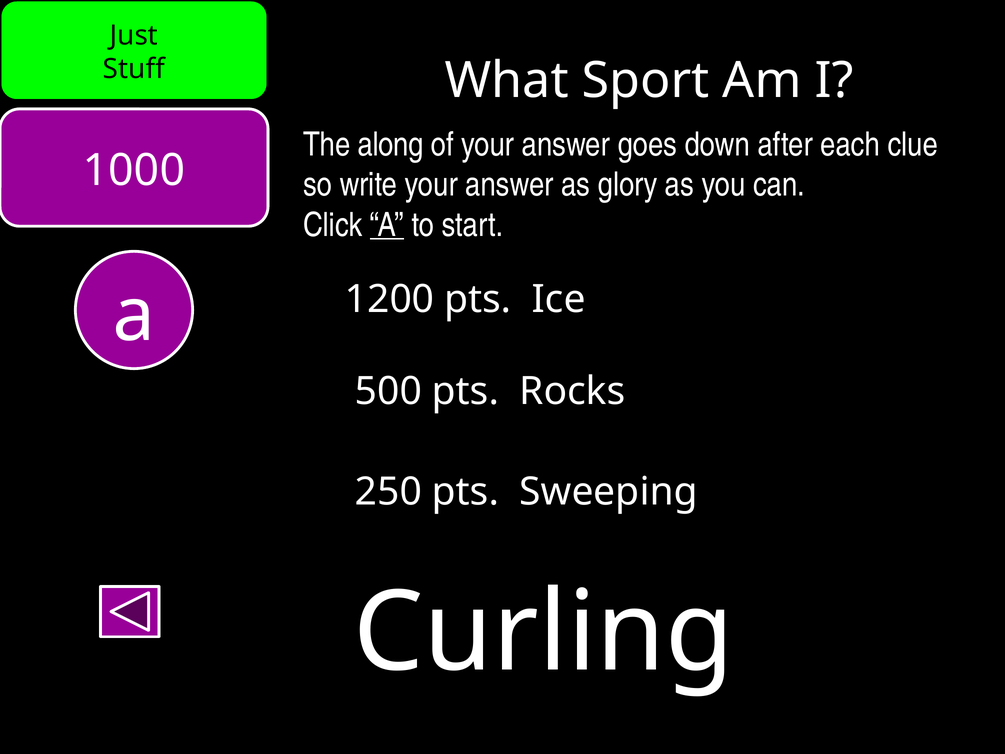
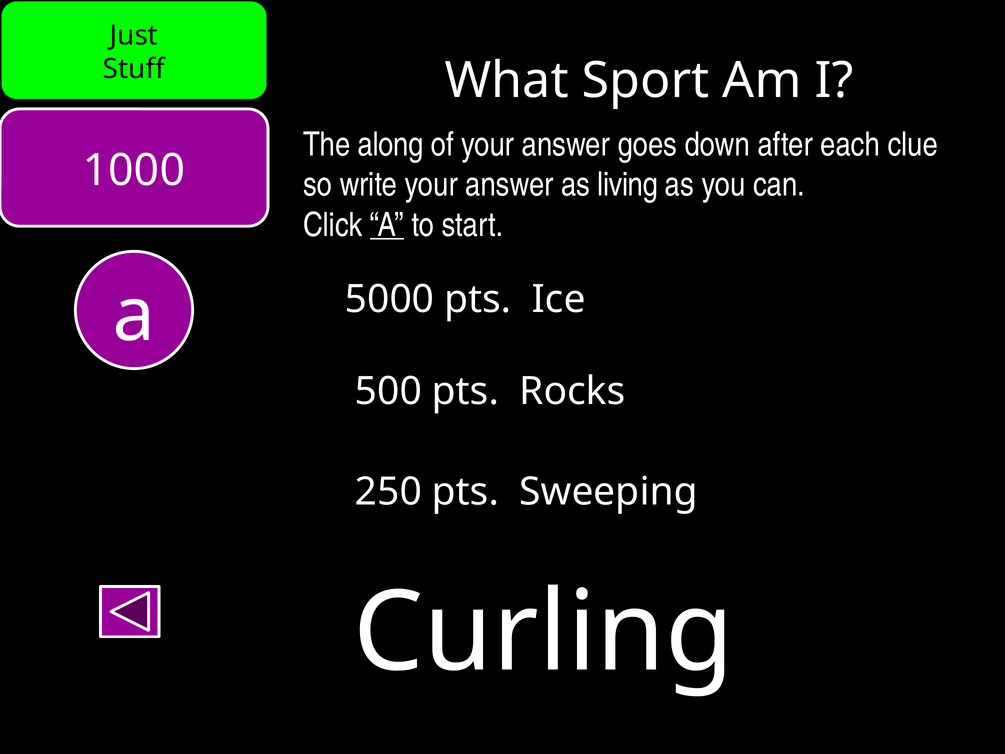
glory: glory -> living
1200: 1200 -> 5000
